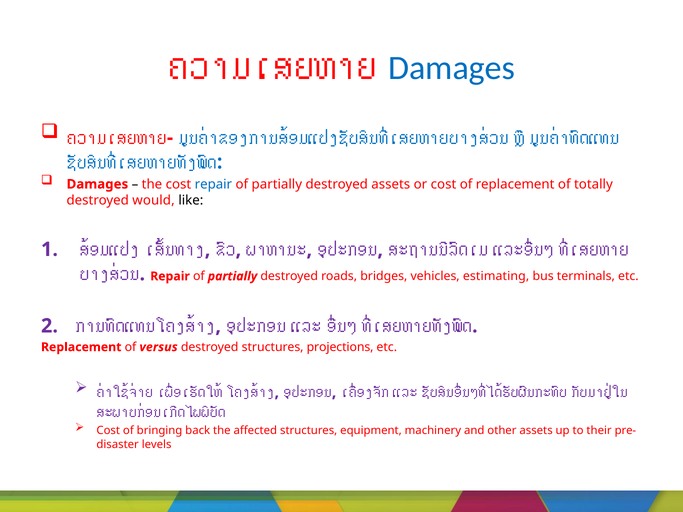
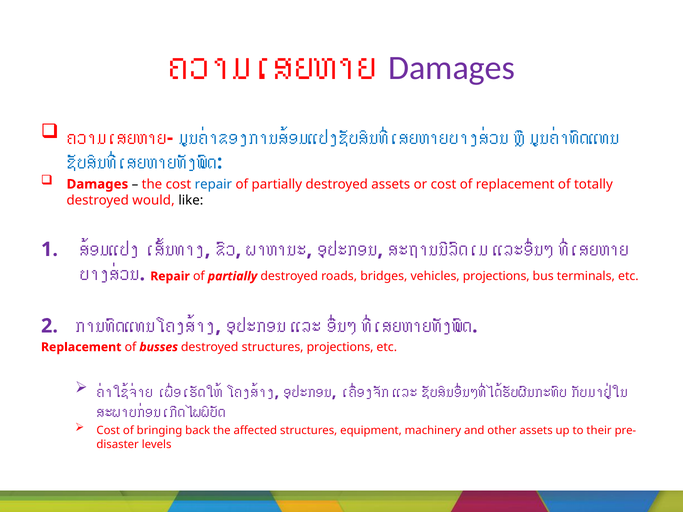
Damages at (452, 68) colour: blue -> purple
vehicles estimating: estimating -> projections
versus: versus -> busses
